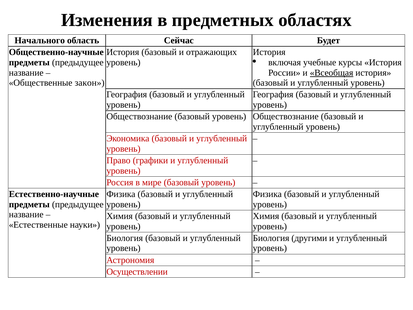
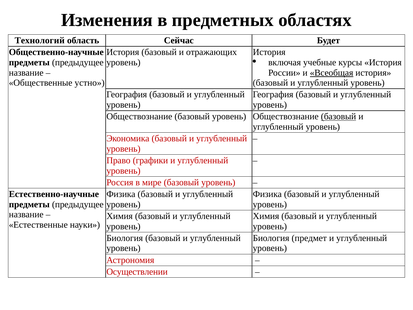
Начального: Начального -> Технологий
закон: закон -> устно
базовый at (339, 116) underline: none -> present
другими: другими -> предмет
